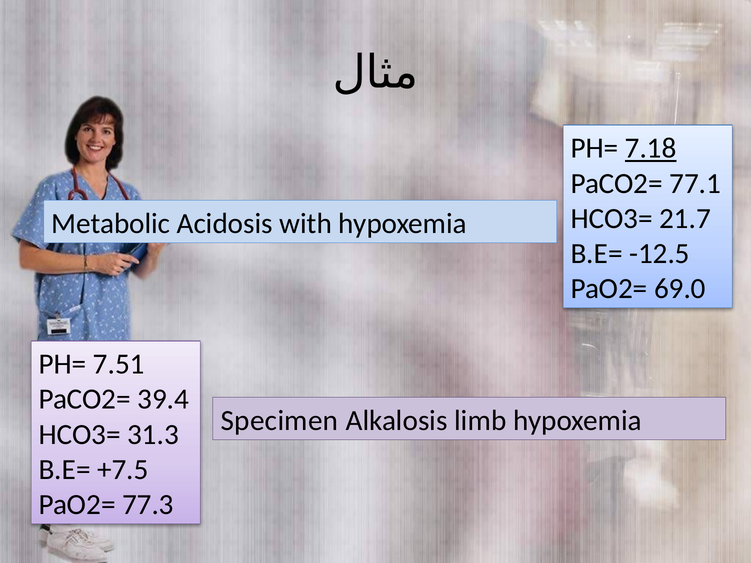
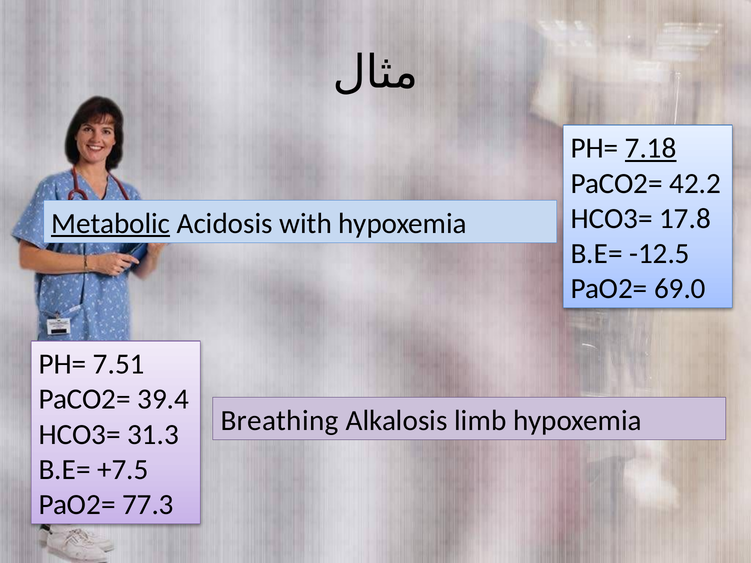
77.1: 77.1 -> 42.2
21.7: 21.7 -> 17.8
Metabolic underline: none -> present
Specimen: Specimen -> Breathing
